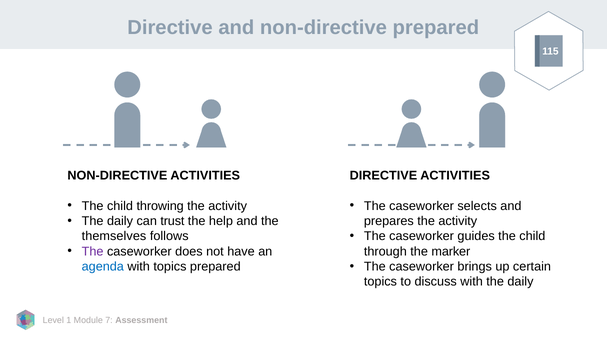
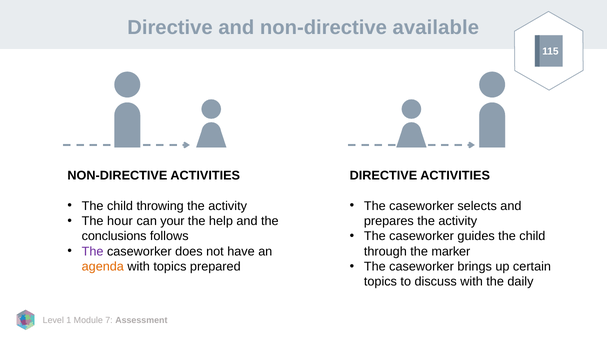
non-directive prepared: prepared -> available
daily at (120, 221): daily -> hour
trust: trust -> your
themselves: themselves -> conclusions
agenda colour: blue -> orange
